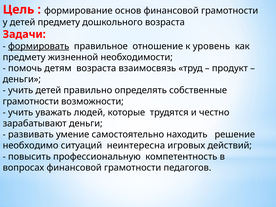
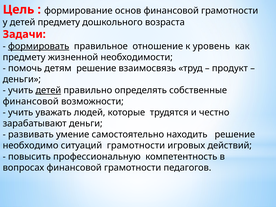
детям возраста: возраста -> решение
детей at (48, 90) underline: none -> present
грамотности at (31, 101): грамотности -> финансовой
ситуаций неинтересна: неинтересна -> грамотности
